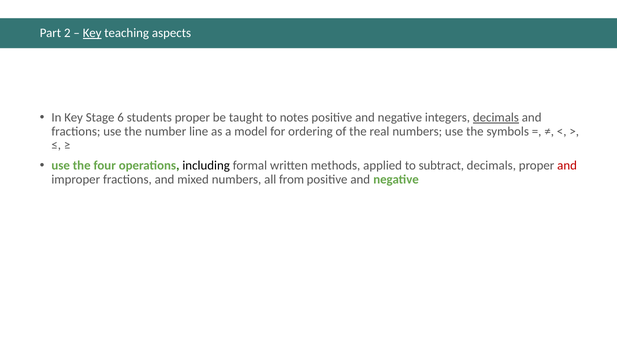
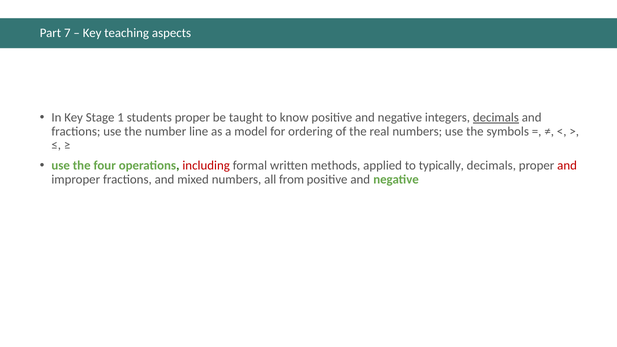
2: 2 -> 7
Key at (92, 33) underline: present -> none
6: 6 -> 1
notes: notes -> know
including colour: black -> red
subtract: subtract -> typically
